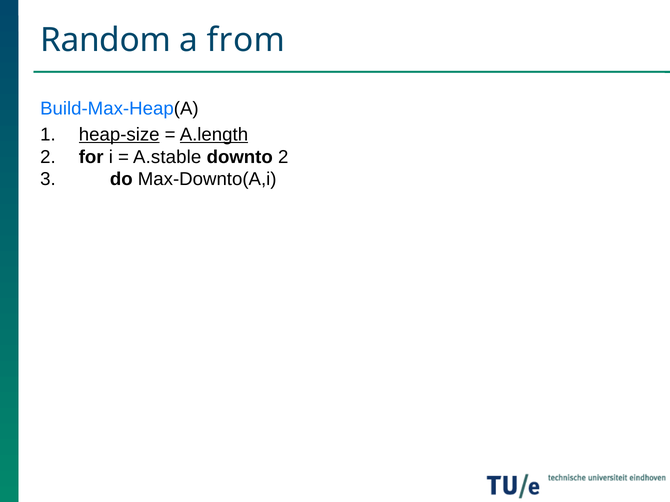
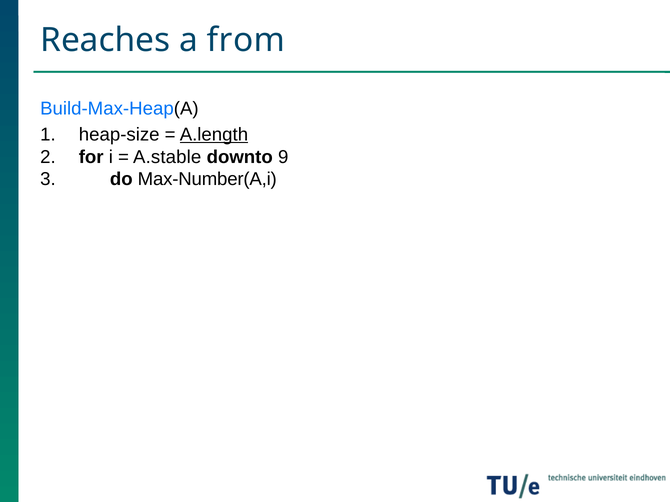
Random: Random -> Reaches
heap-size underline: present -> none
downto 2: 2 -> 9
Max-Downto(A,i: Max-Downto(A,i -> Max-Number(A,i
